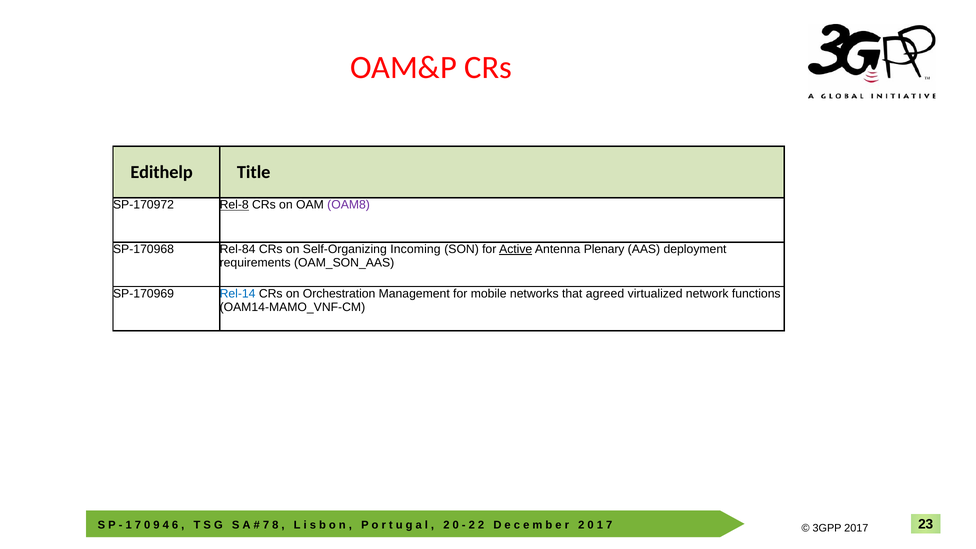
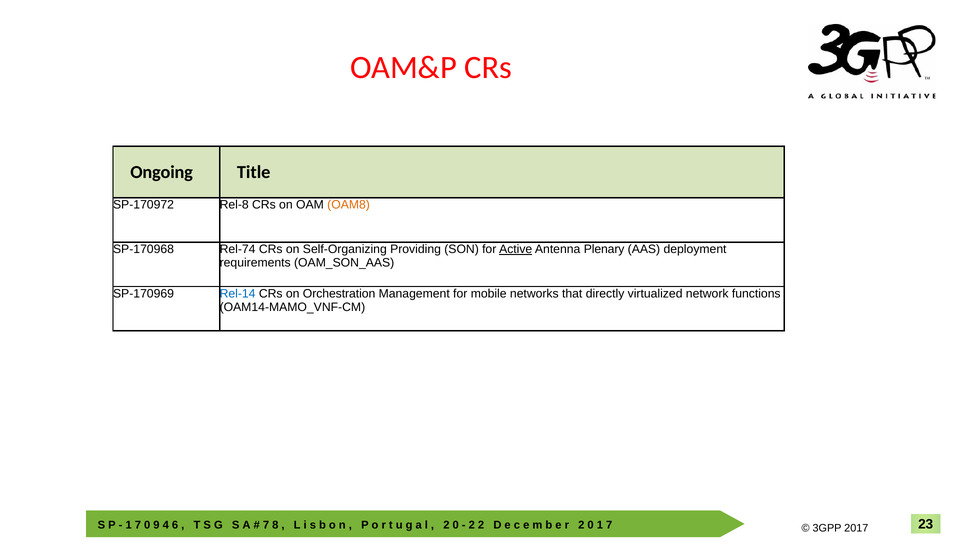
Edithelp: Edithelp -> Ongoing
Rel-8 underline: present -> none
OAM8 colour: purple -> orange
Rel-84: Rel-84 -> Rel-74
Incoming: Incoming -> Providing
agreed: agreed -> directly
